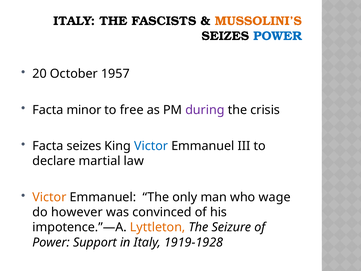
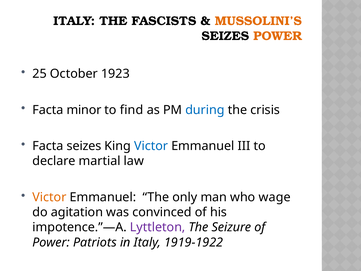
POWER at (278, 36) colour: blue -> orange
20: 20 -> 25
1957: 1957 -> 1923
free: free -> find
during colour: purple -> blue
however: however -> agitation
Lyttleton colour: orange -> purple
Support: Support -> Patriots
1919-1928: 1919-1928 -> 1919-1922
